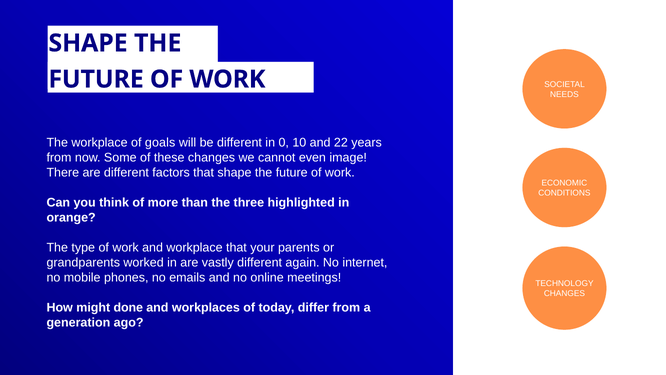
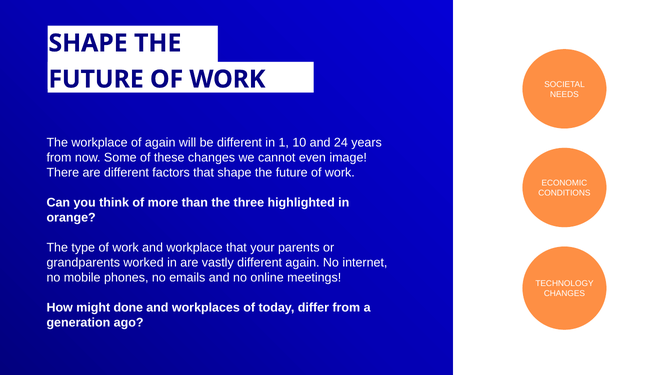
of goals: goals -> again
0: 0 -> 1
22: 22 -> 24
